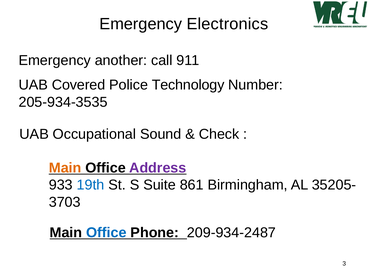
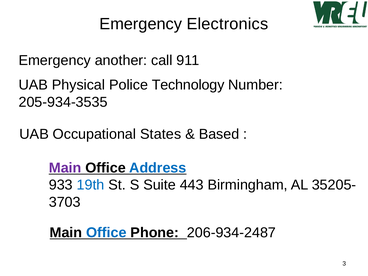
Covered: Covered -> Physical
Sound: Sound -> States
Check: Check -> Based
Main at (65, 168) colour: orange -> purple
Address colour: purple -> blue
861: 861 -> 443
209-934-2487: 209-934-2487 -> 206-934-2487
